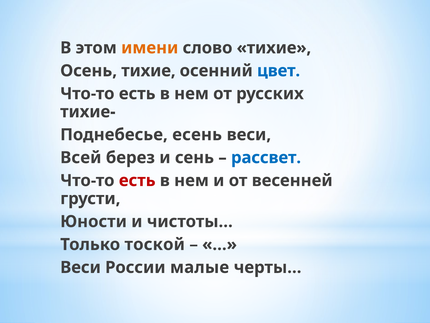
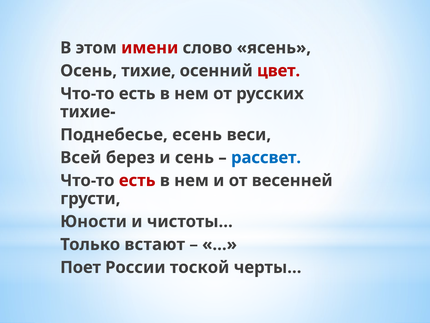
имени colour: orange -> red
слово тихие: тихие -> ясень
цвет colour: blue -> red
тоской: тоской -> встают
Веси at (81, 267): Веси -> Поет
малые: малые -> тоской
